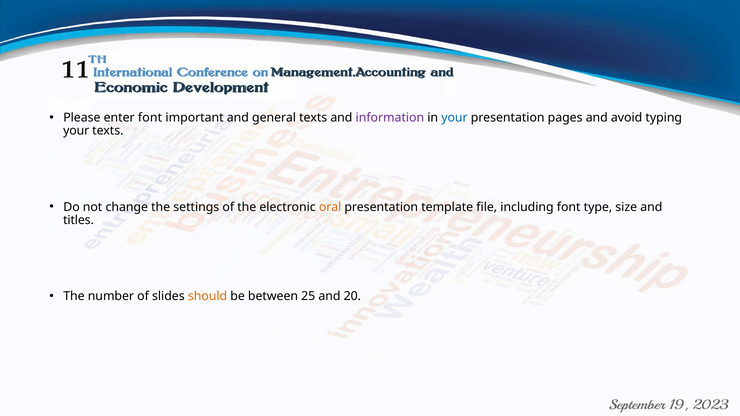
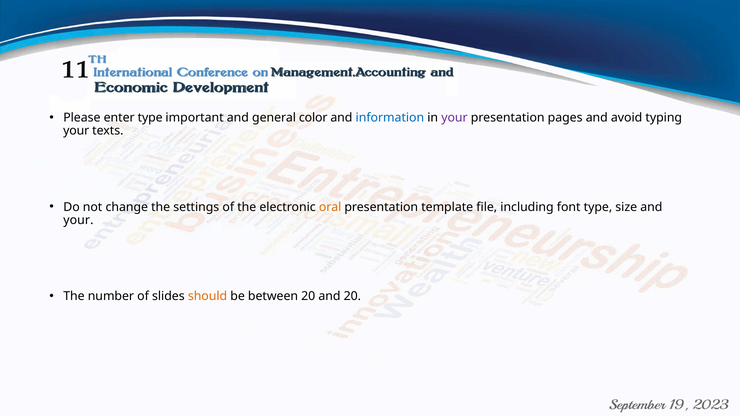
enter font: font -> type
general texts: texts -> color
information colour: purple -> blue
your at (454, 118) colour: blue -> purple
titles at (78, 220): titles -> your
between 25: 25 -> 20
